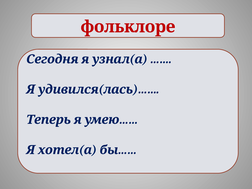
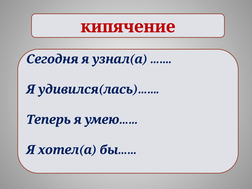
фольклоре: фольклоре -> кипячение
